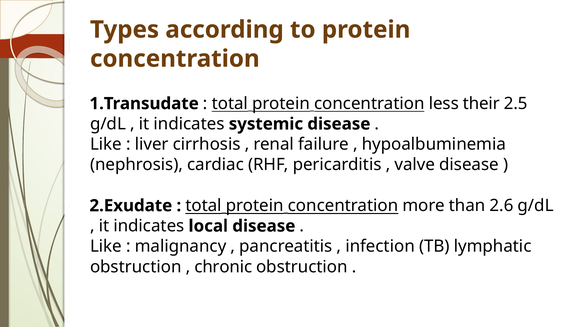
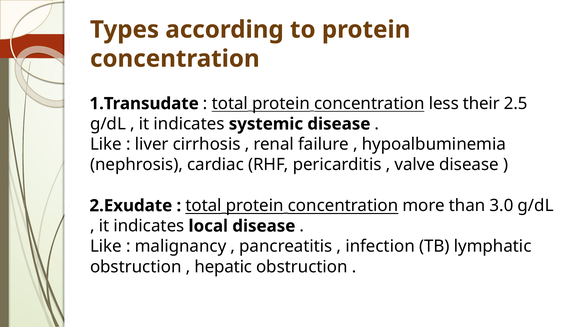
2.6: 2.6 -> 3.0
chronic: chronic -> hepatic
